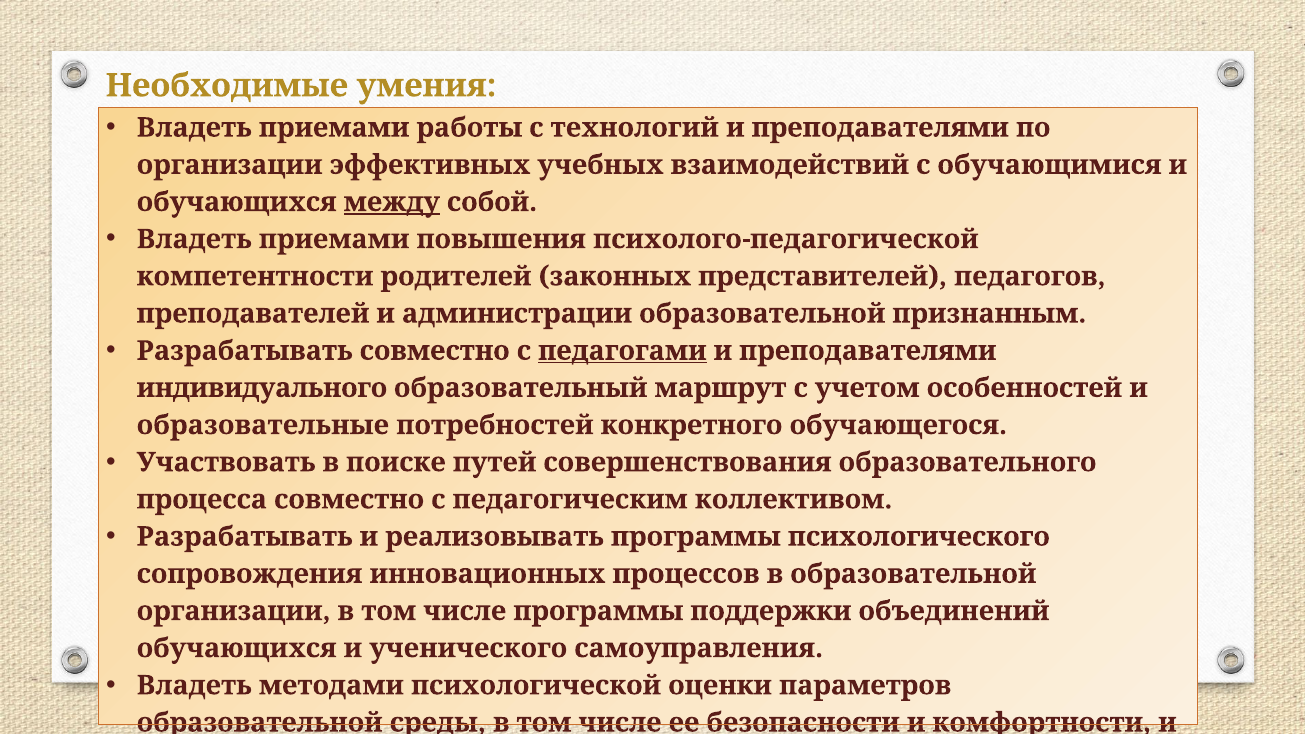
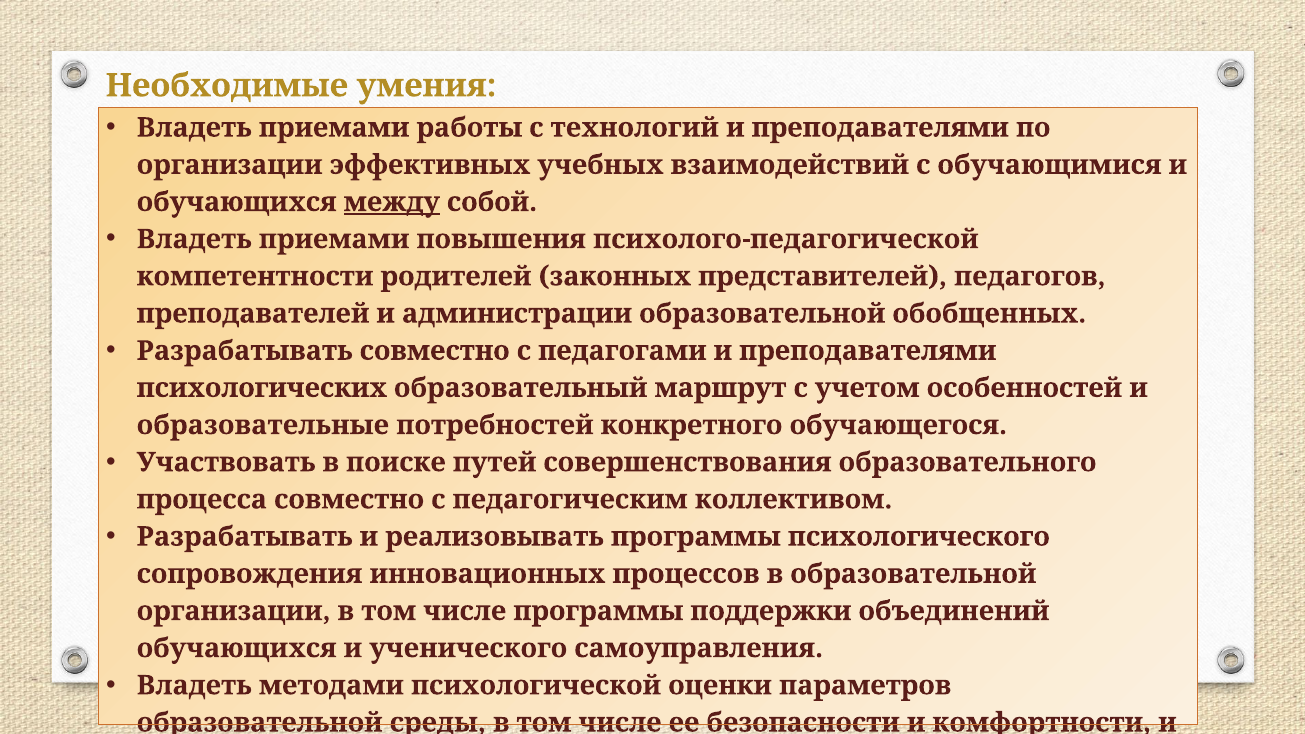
признанным: признанным -> обобщенных
педагогами underline: present -> none
индивидуального: индивидуального -> психологических
